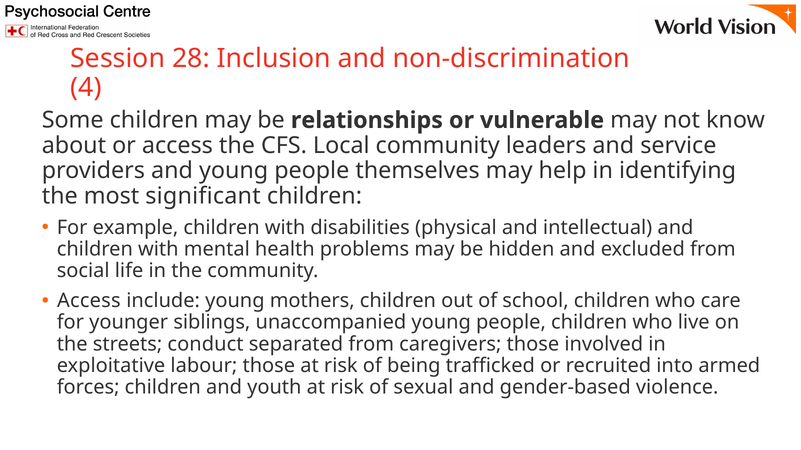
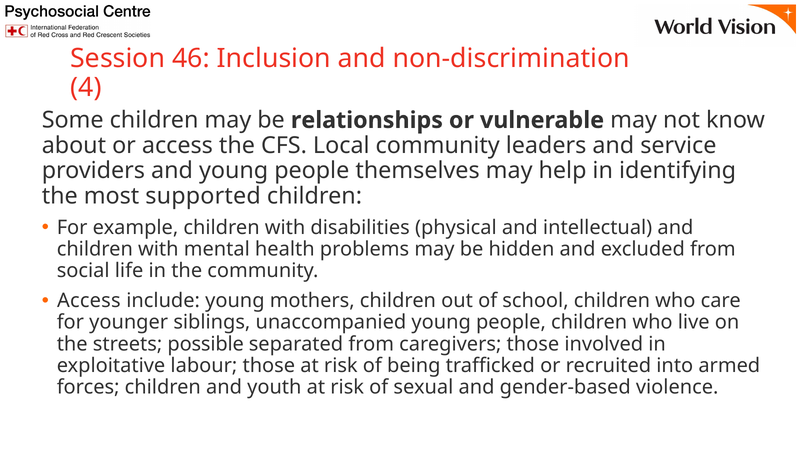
28: 28 -> 46
significant: significant -> supported
conduct: conduct -> possible
